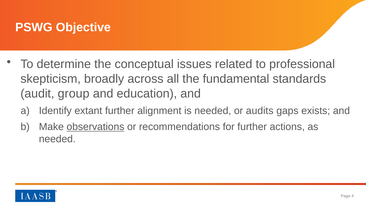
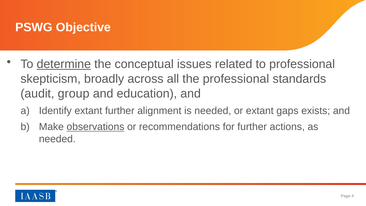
determine underline: none -> present
the fundamental: fundamental -> professional
or audits: audits -> extant
